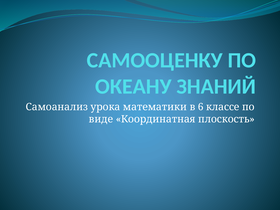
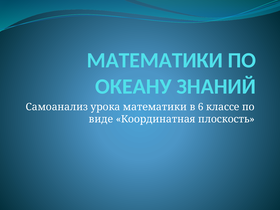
САМООЦЕНКУ at (155, 60): САМООЦЕНКУ -> МАТЕМАТИКИ
